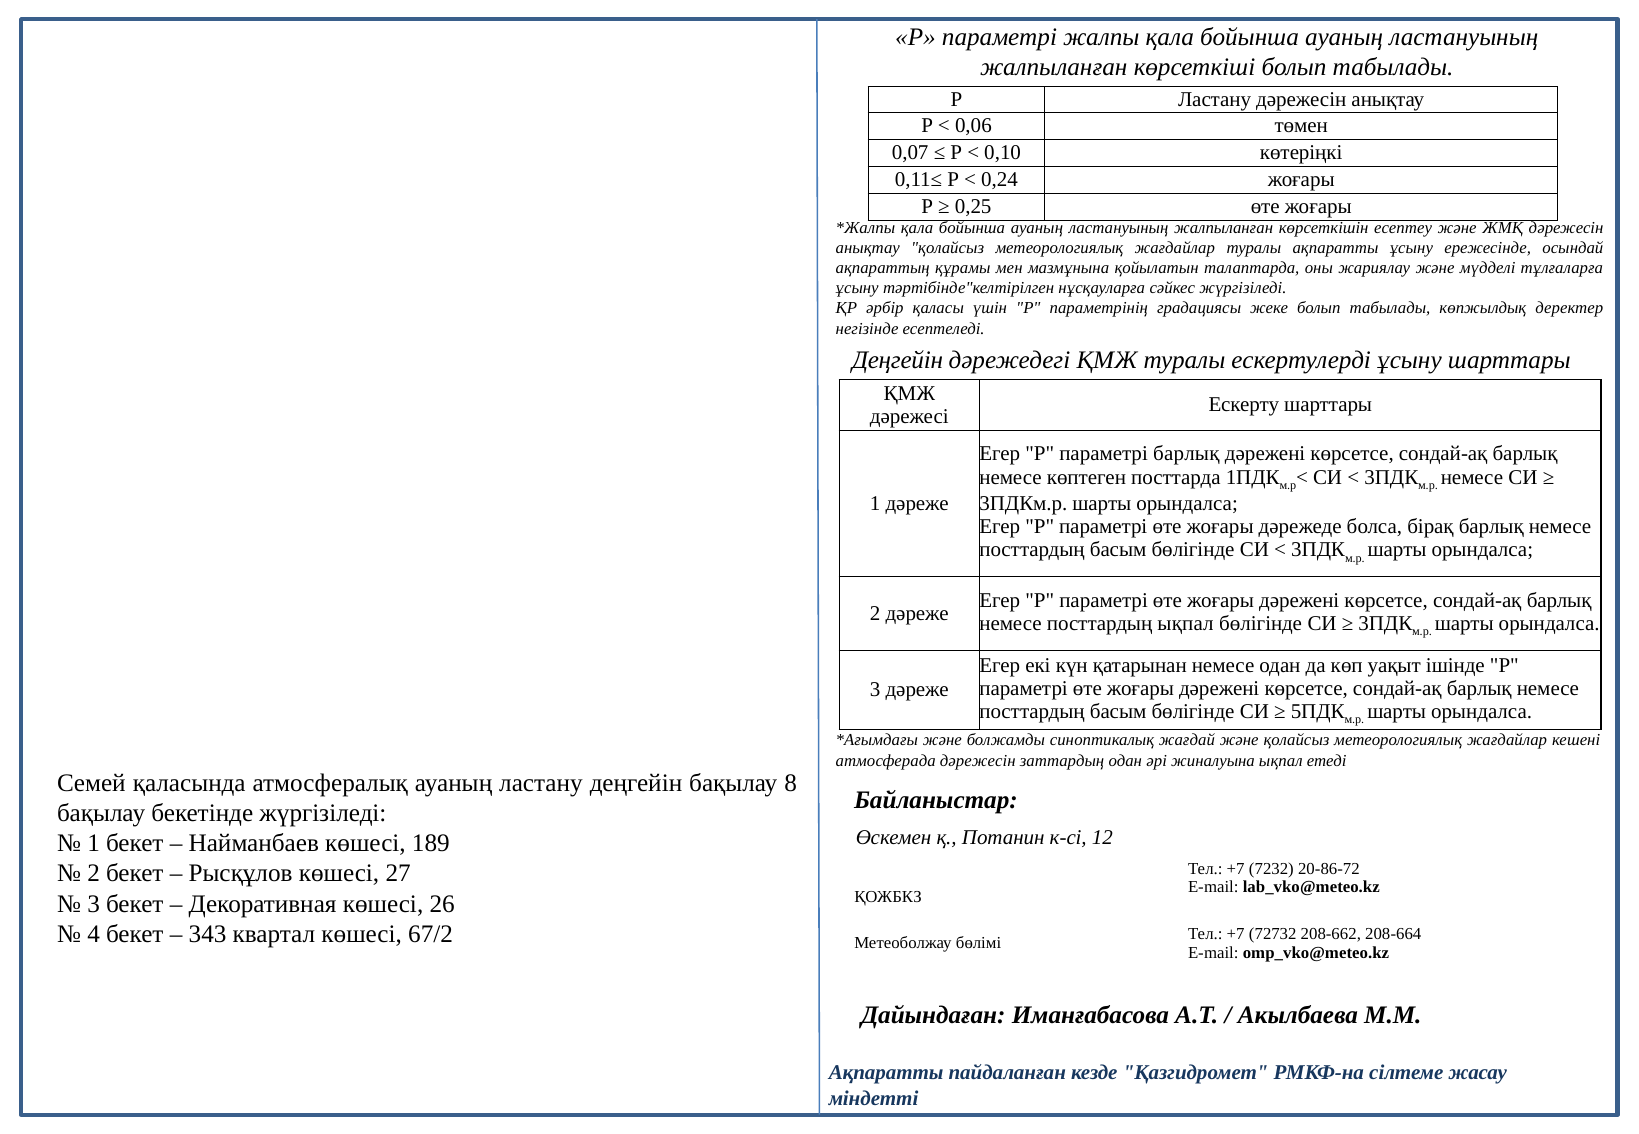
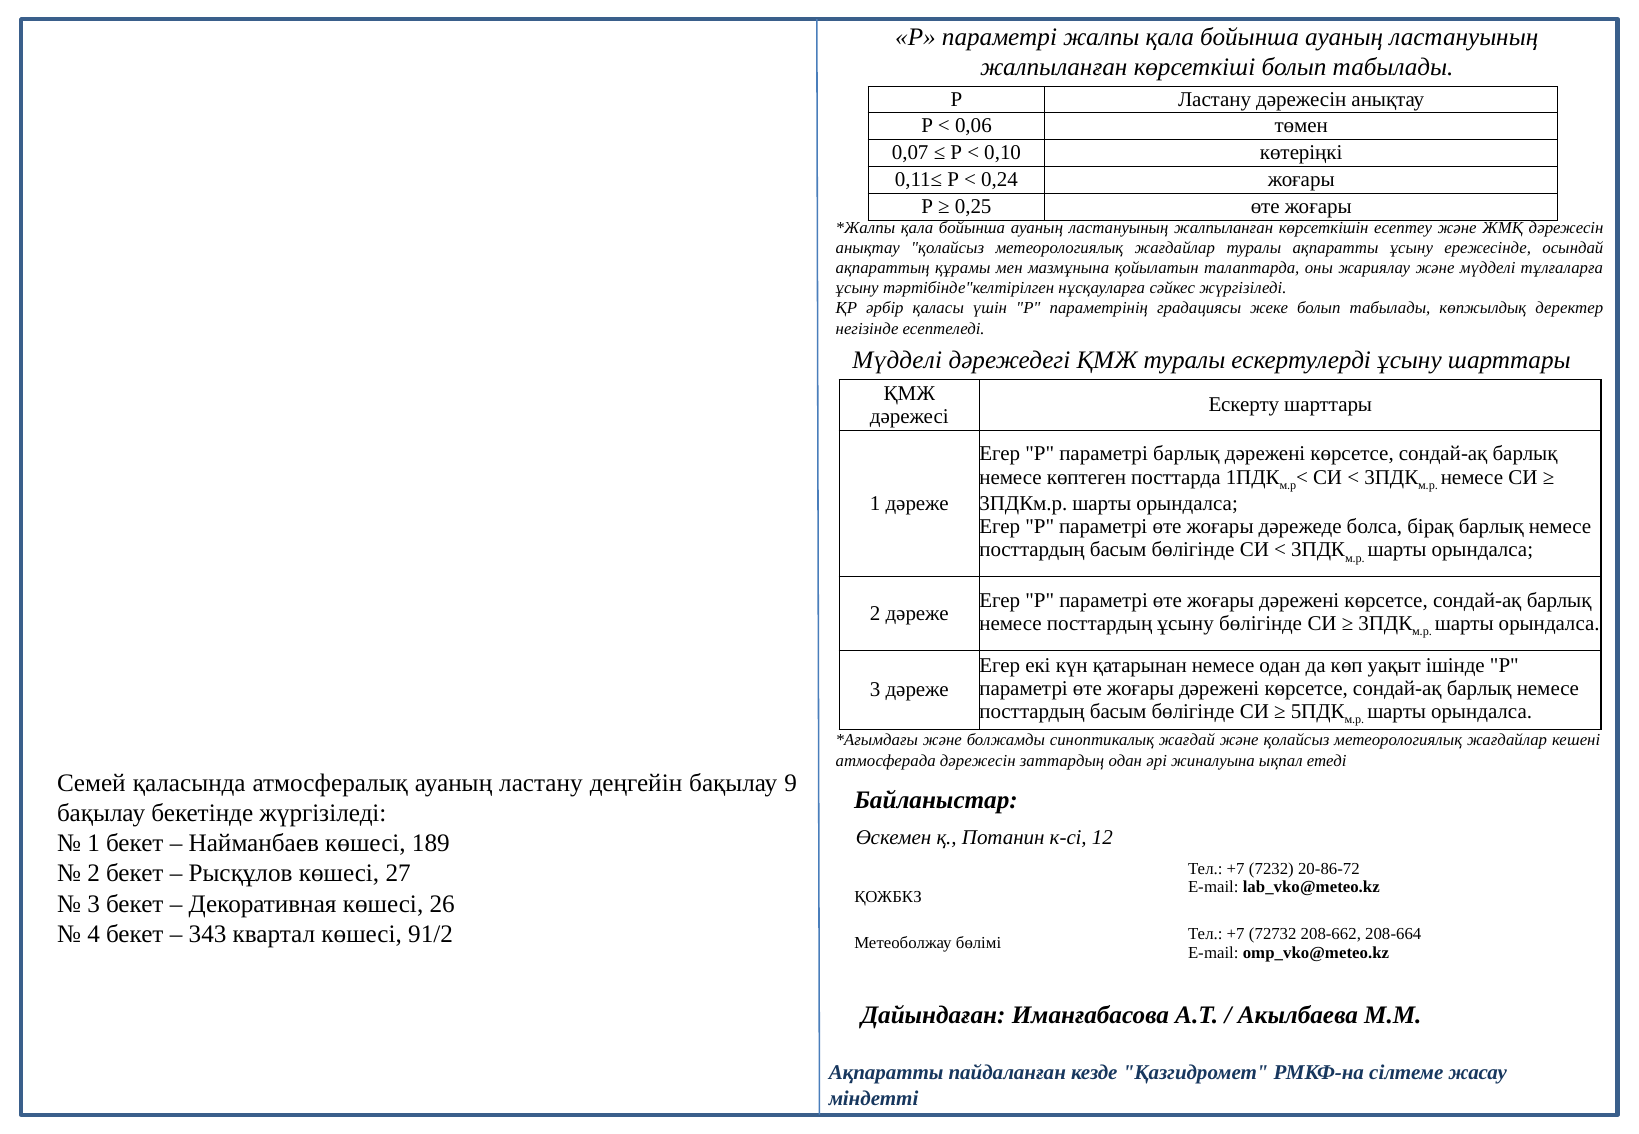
Деңгейін at (898, 361): Деңгейін -> Мүдделі
посттардың ықпал: ықпал -> ұсыну
8: 8 -> 9
67/2: 67/2 -> 91/2
